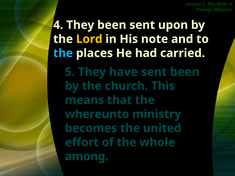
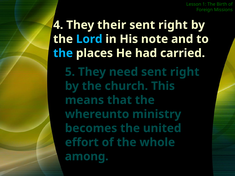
They been: been -> their
upon at (173, 25): upon -> right
Lord colour: yellow -> light blue
have: have -> need
been at (185, 72): been -> right
